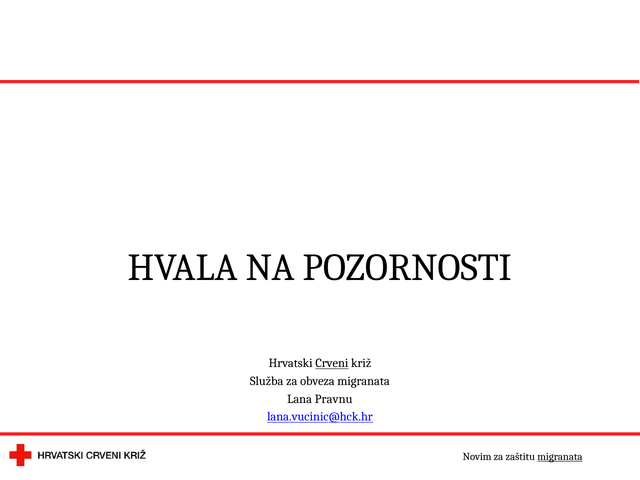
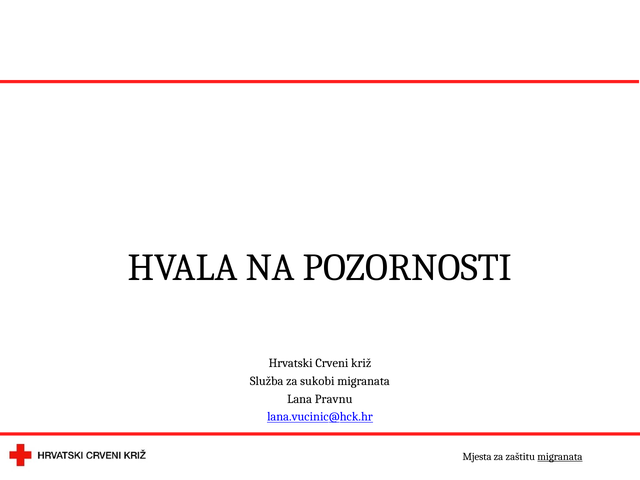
Crveni underline: present -> none
obveza: obveza -> sukobi
Novim: Novim -> Mjesta
